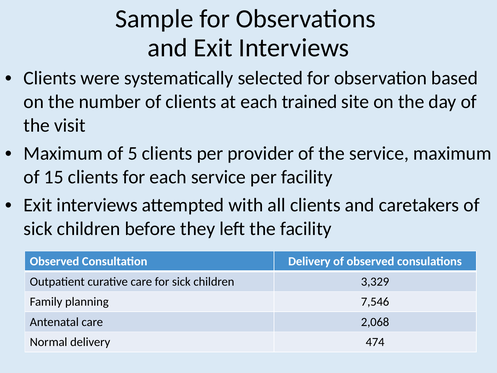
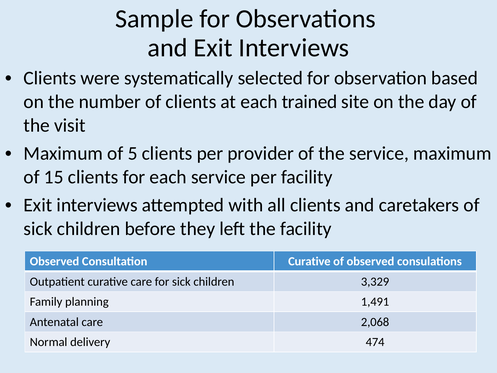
Consultation Delivery: Delivery -> Curative
7,546: 7,546 -> 1,491
